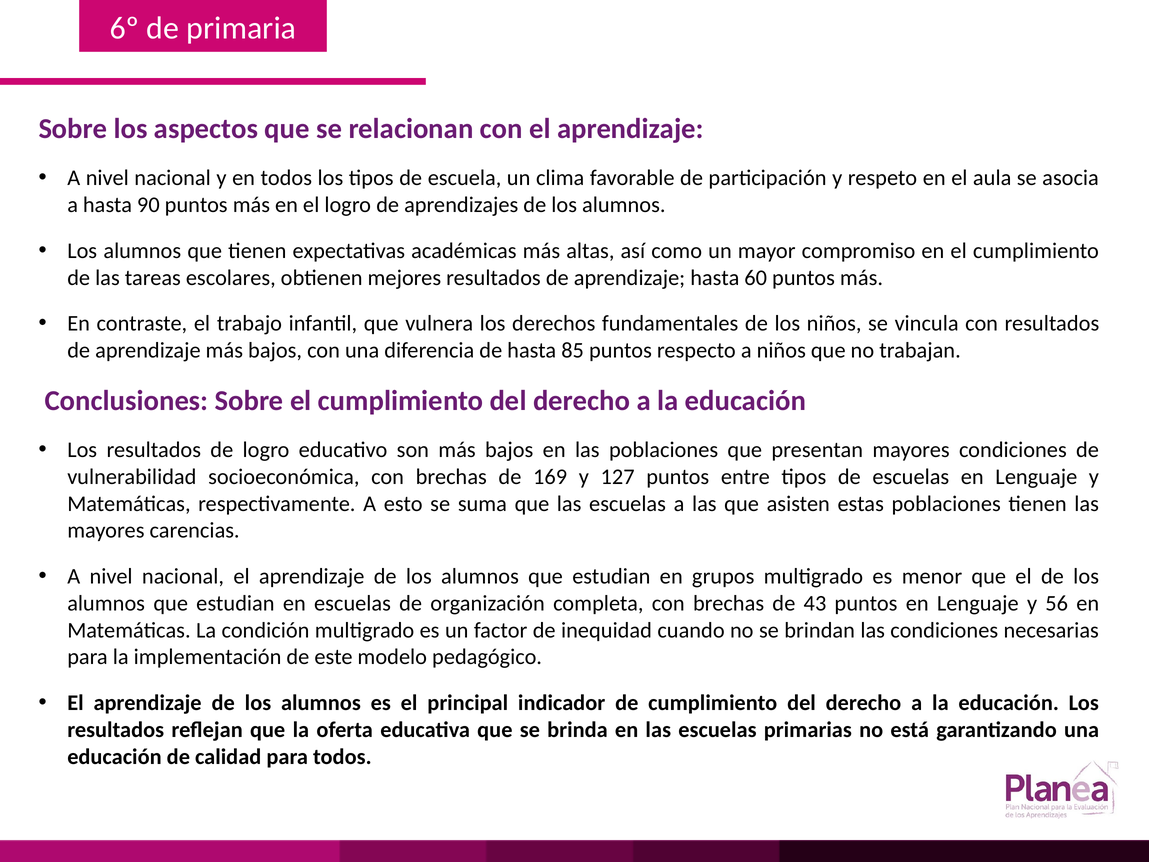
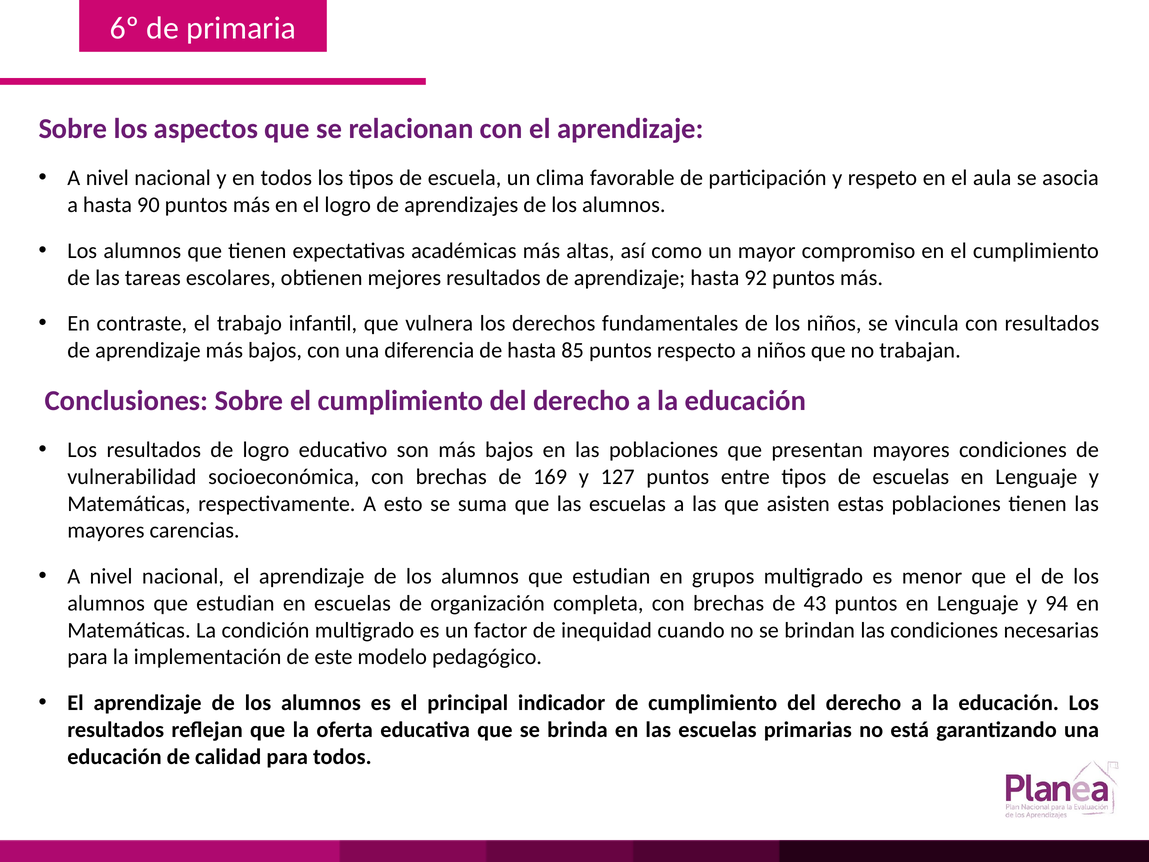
60: 60 -> 92
56: 56 -> 94
